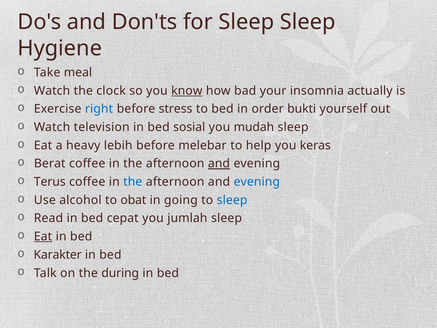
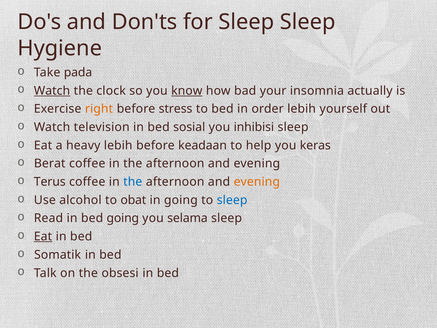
meal: meal -> pada
Watch at (52, 91) underline: none -> present
right colour: blue -> orange
order bukti: bukti -> lebih
mudah: mudah -> inhibisi
melebar: melebar -> keadaan
and at (219, 163) underline: present -> none
evening at (257, 182) colour: blue -> orange
bed cepat: cepat -> going
jumlah: jumlah -> selama
Karakter: Karakter -> Somatik
during: during -> obsesi
